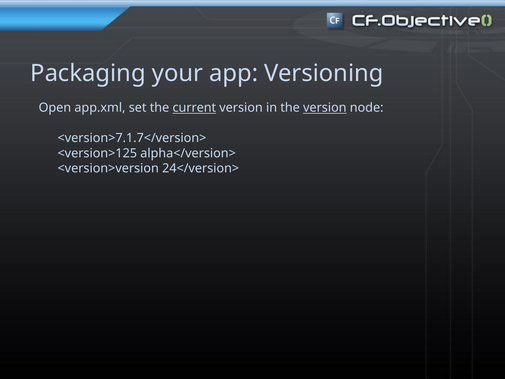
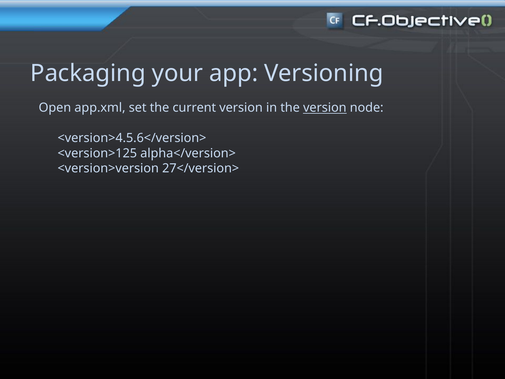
current underline: present -> none
<version>7.1.7</version>: <version>7.1.7</version> -> <version>4.5.6</version>
24</version>: 24</version> -> 27</version>
